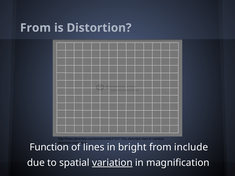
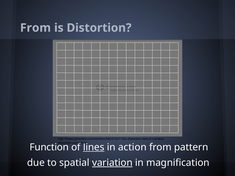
lines underline: none -> present
bright: bright -> action
include: include -> pattern
